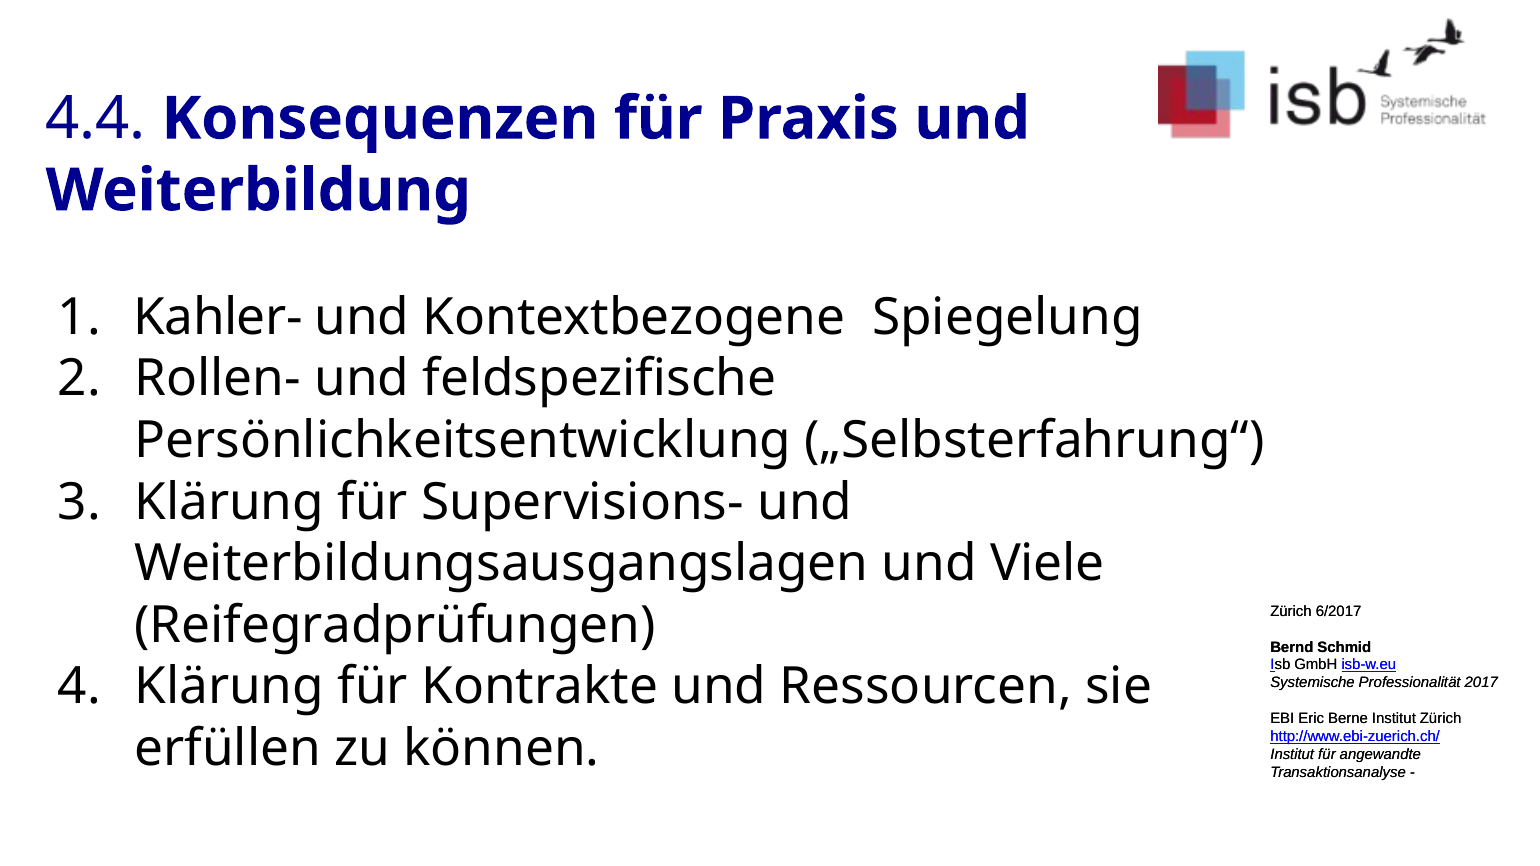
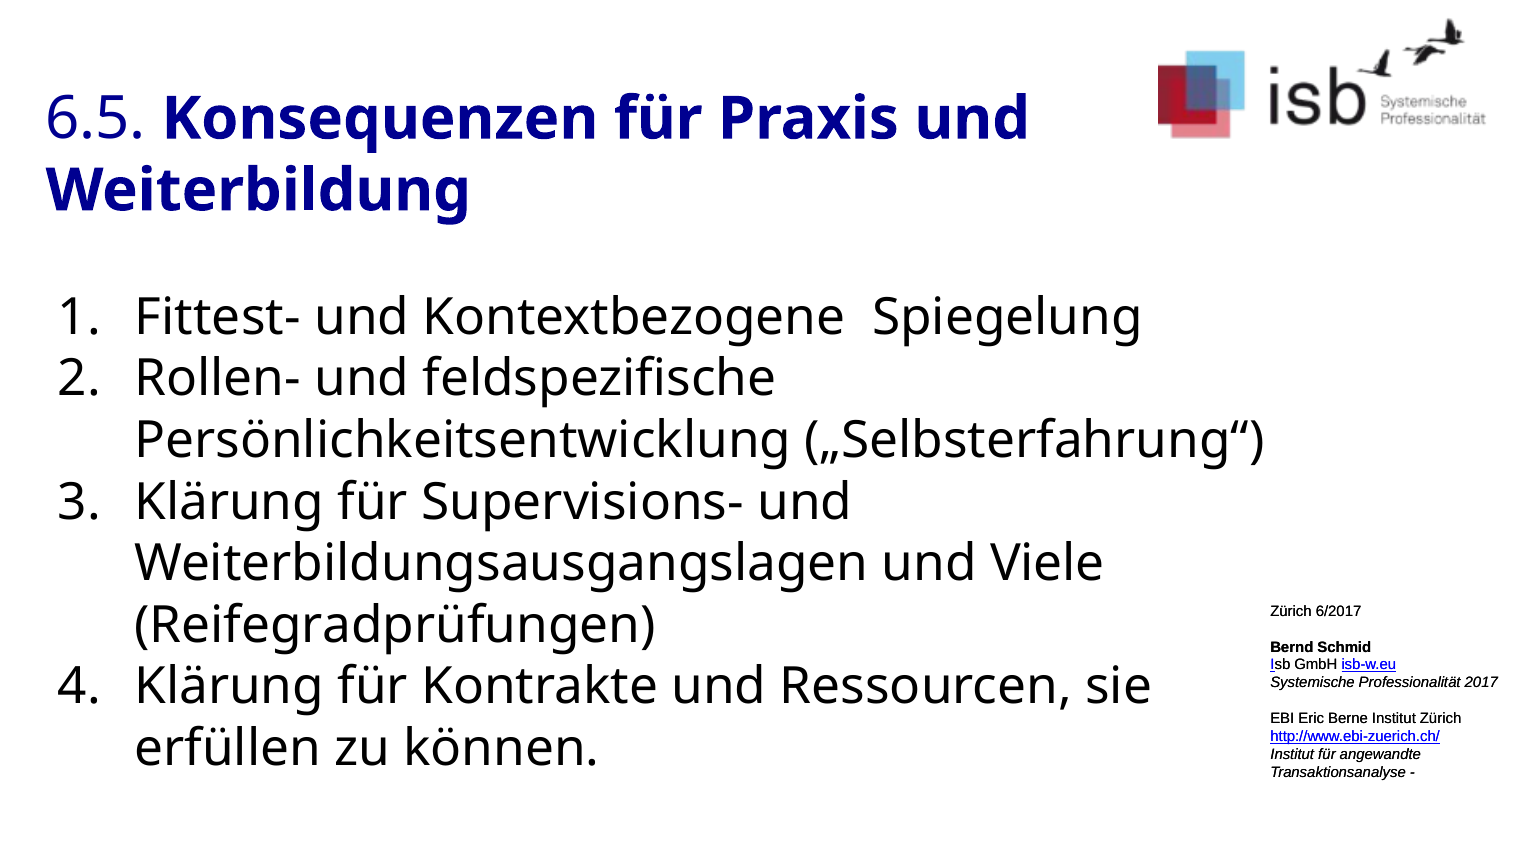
4.4: 4.4 -> 6.5
Kahler-: Kahler- -> Fittest-
